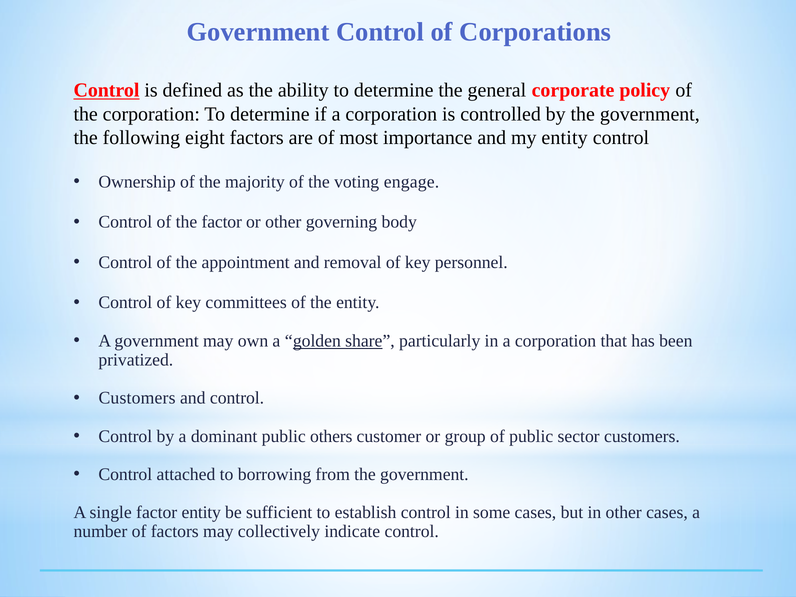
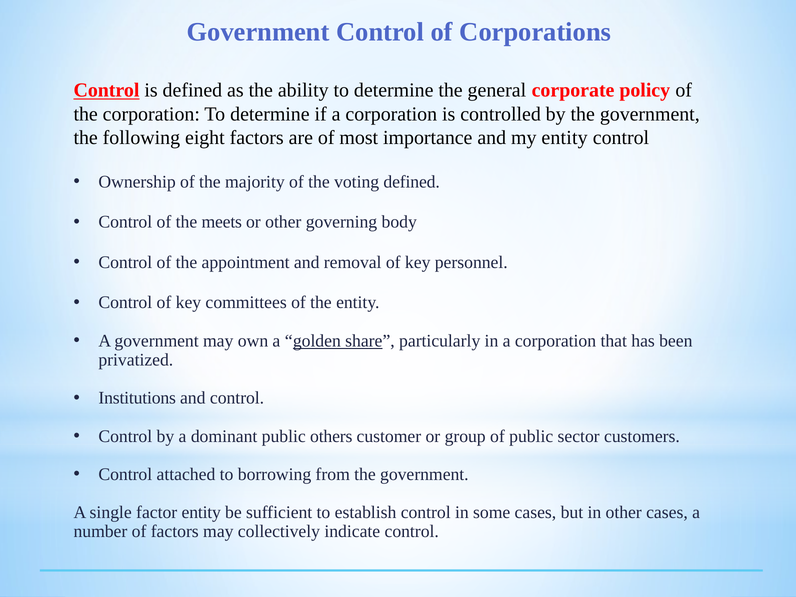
voting engage: engage -> defined
the factor: factor -> meets
Customers at (137, 398): Customers -> Institutions
